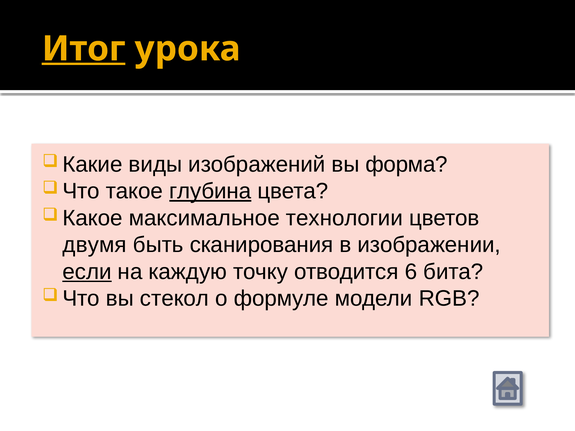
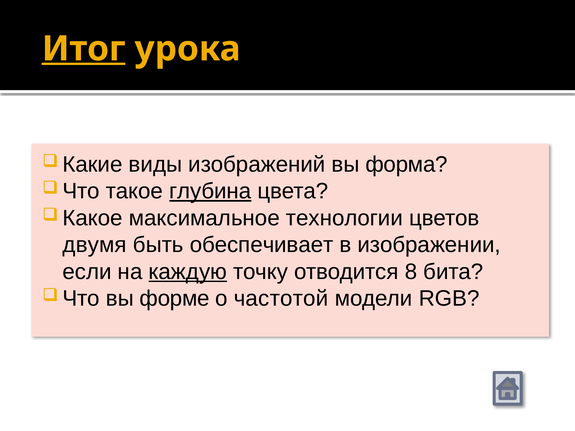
сканирования: сканирования -> обеспечивает
если underline: present -> none
каждую underline: none -> present
6: 6 -> 8
стекол: стекол -> форме
формуле: формуле -> частотой
